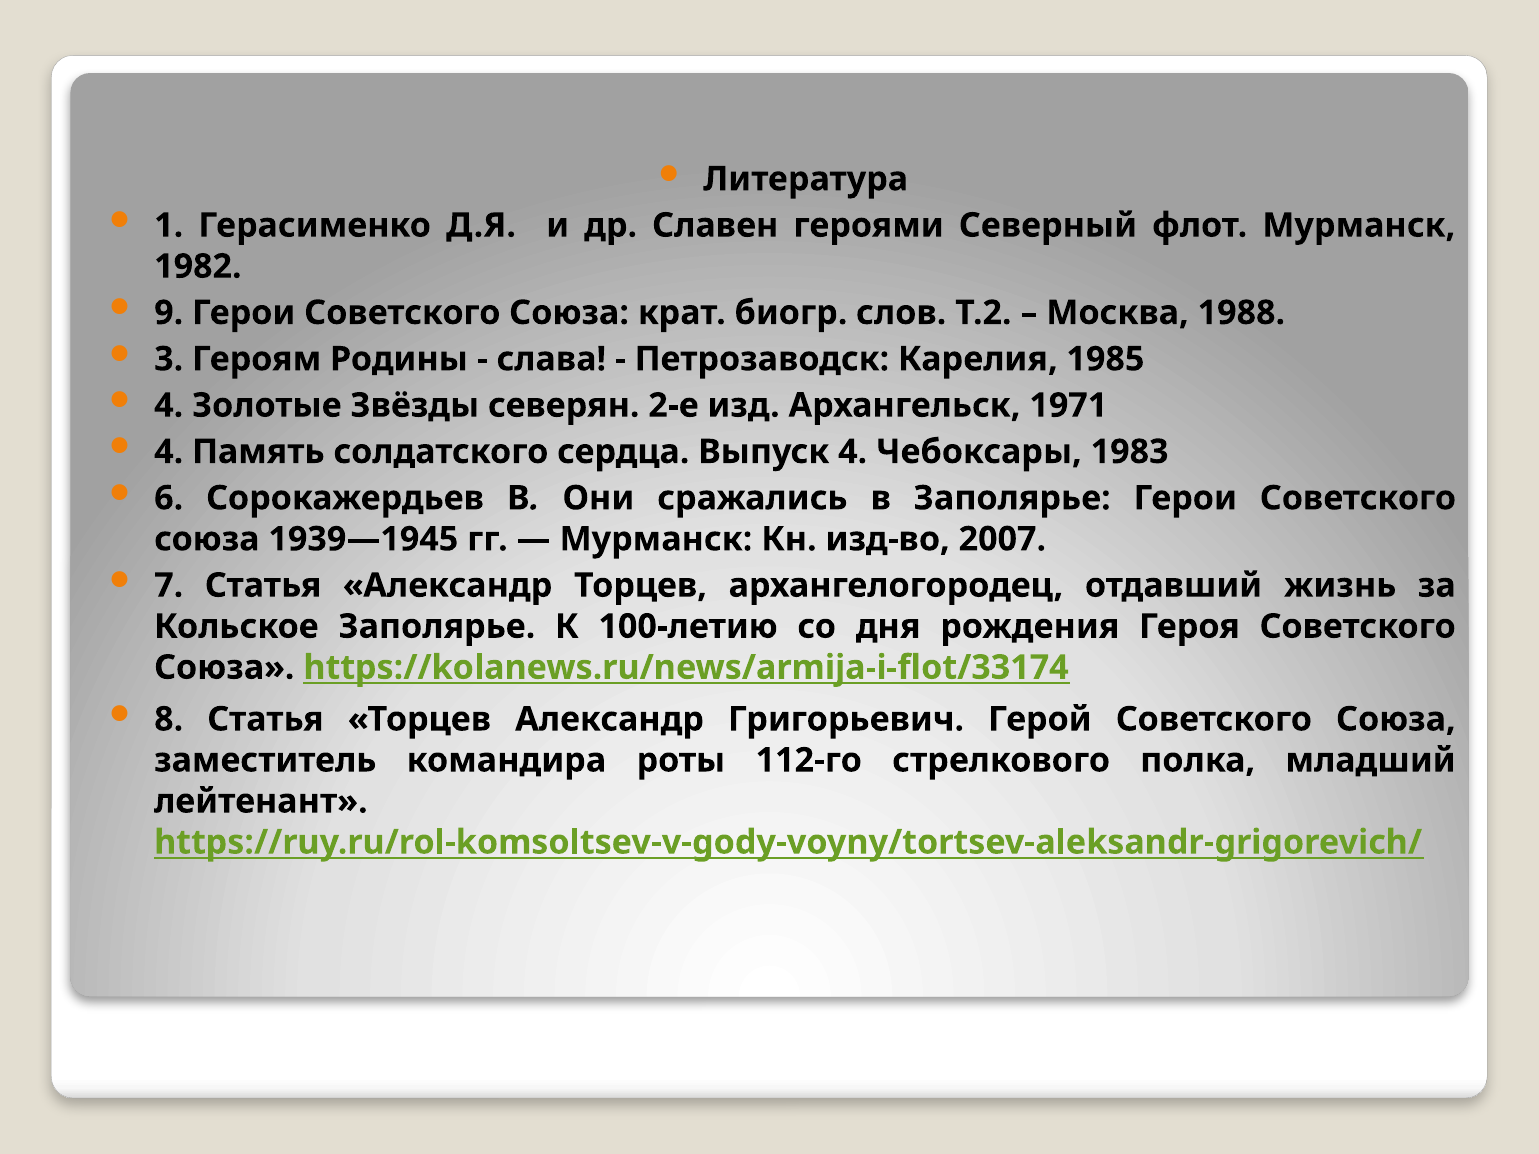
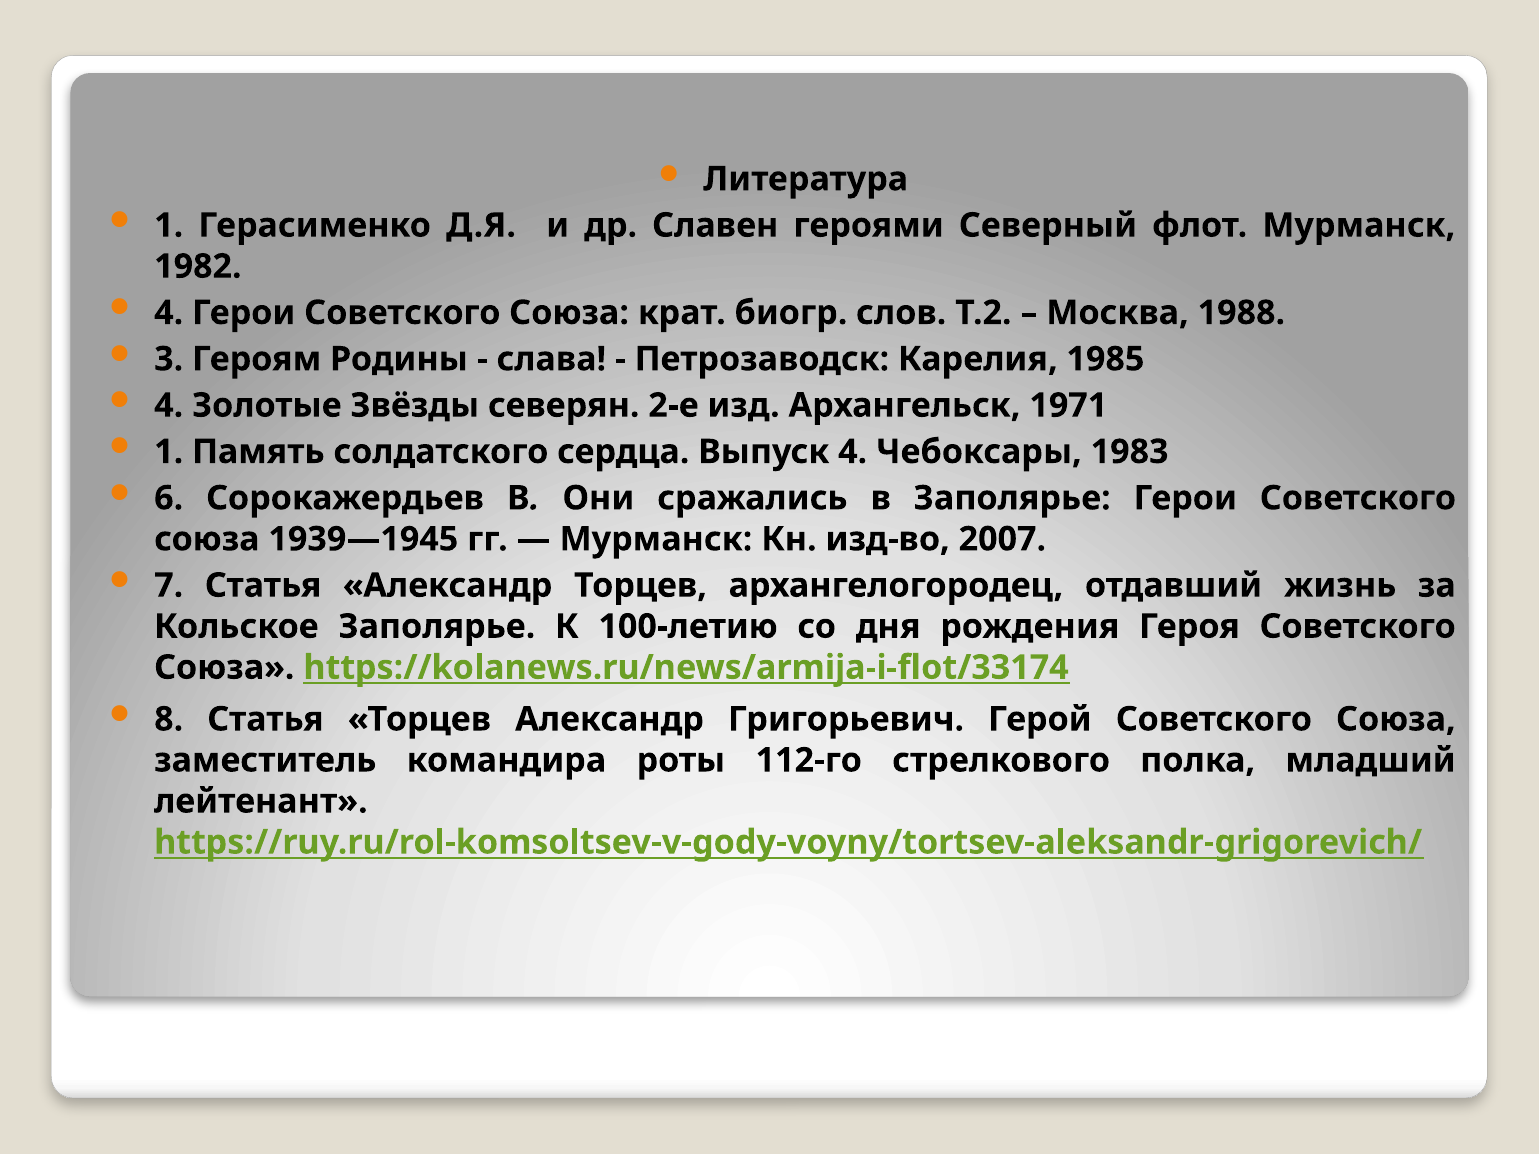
9 at (169, 313): 9 -> 4
4 at (169, 452): 4 -> 1
